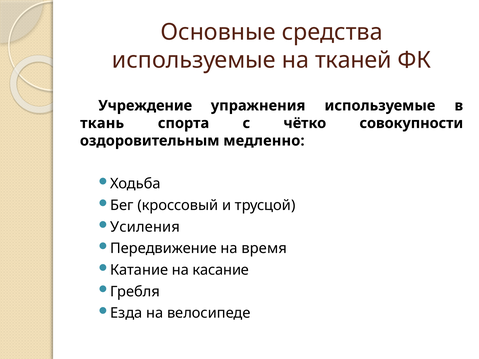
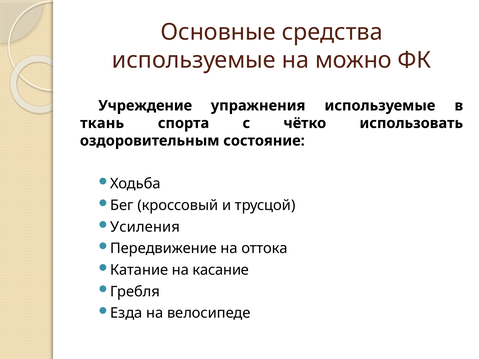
тканей: тканей -> можно
совокупности: совокупности -> использовать
медленно: медленно -> состояние
время: время -> оттока
